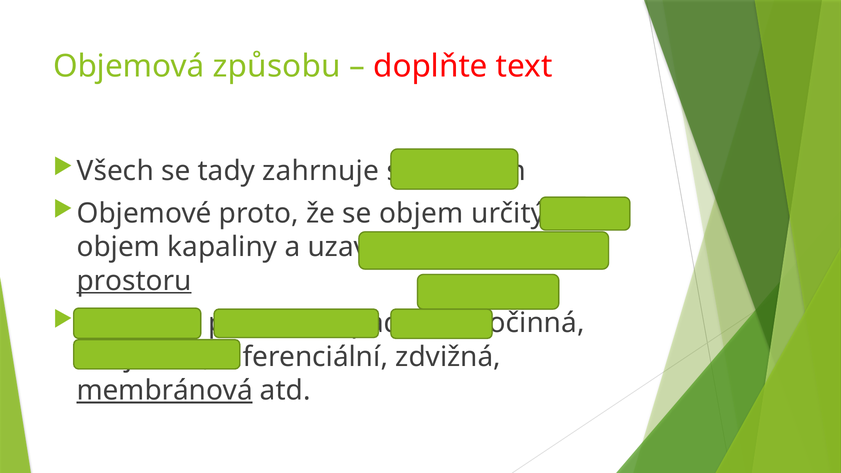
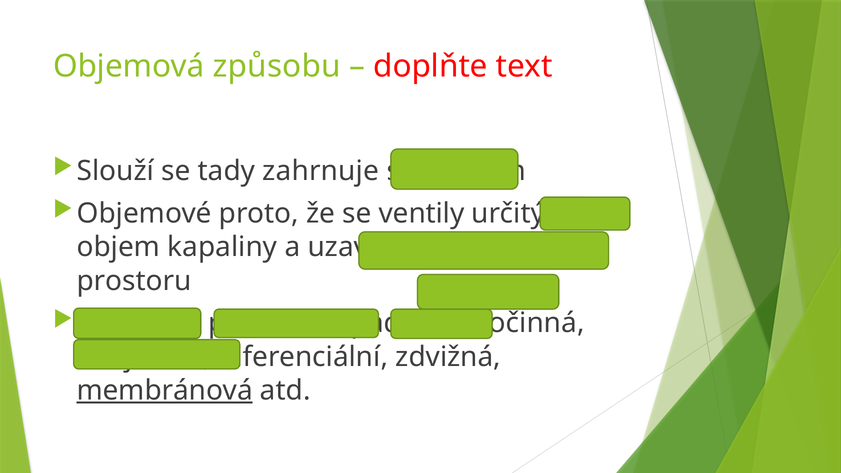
Všech: Všech -> Slouží
se objem: objem -> ventily
prostoru underline: present -> none
